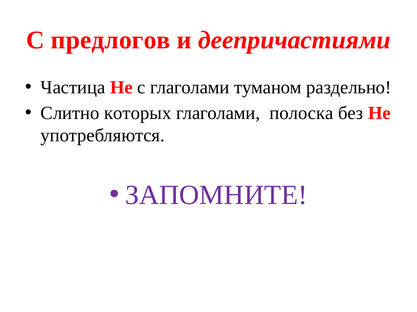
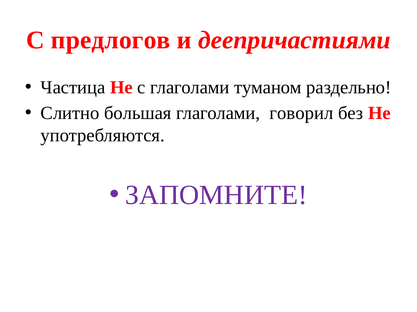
которых: которых -> большая
полоска: полоска -> говорил
